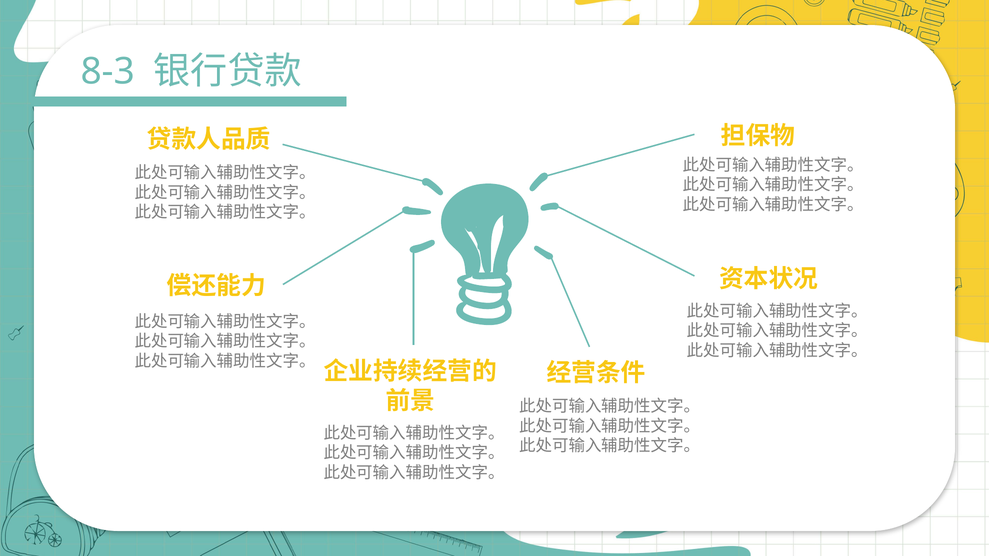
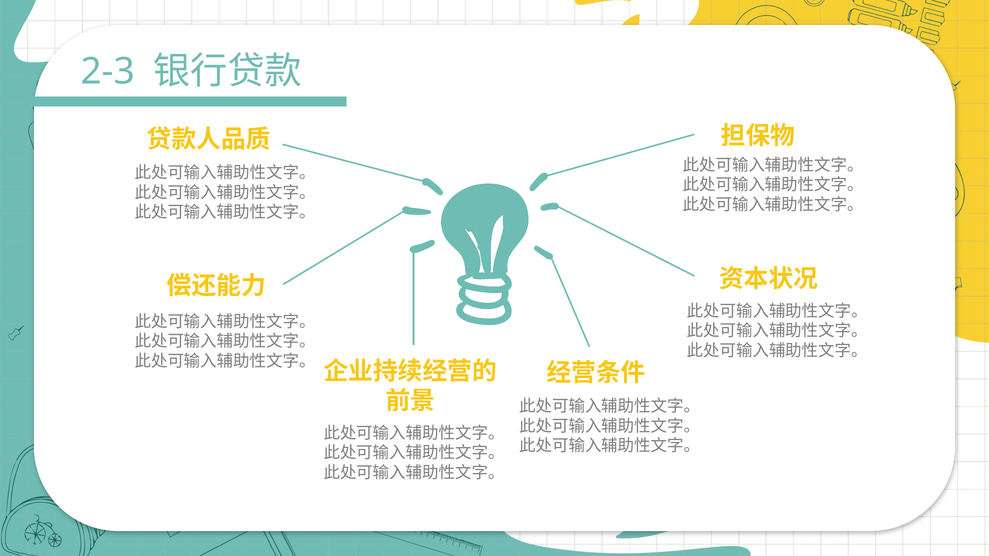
8-3: 8-3 -> 2-3
